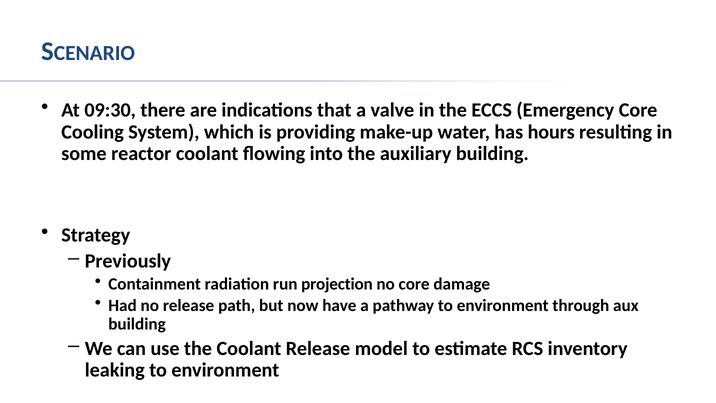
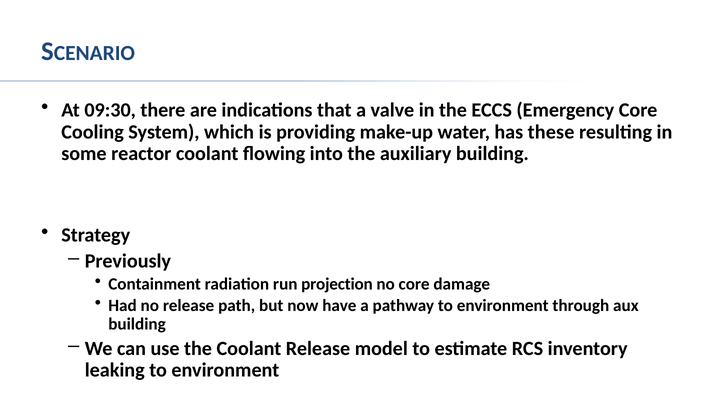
hours: hours -> these
